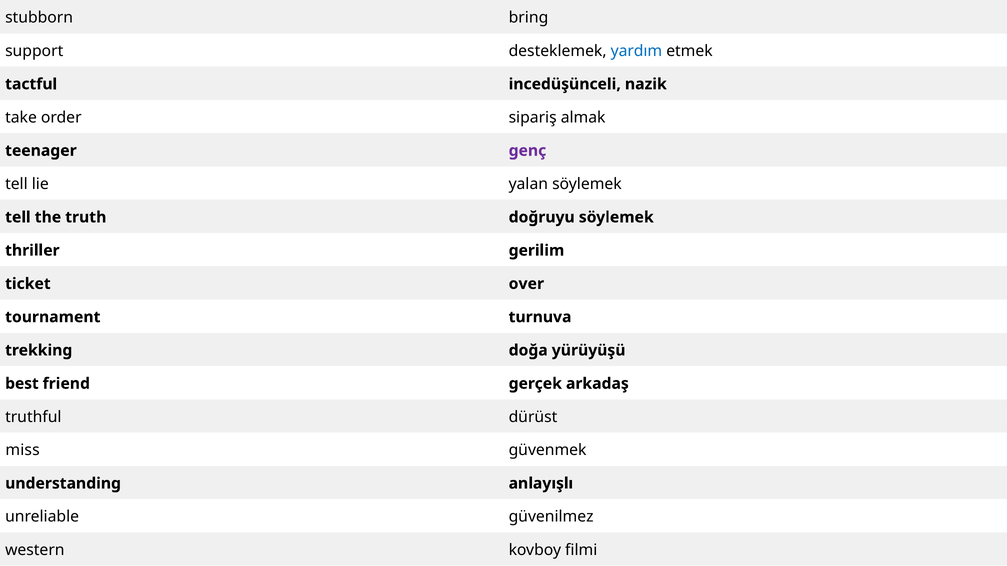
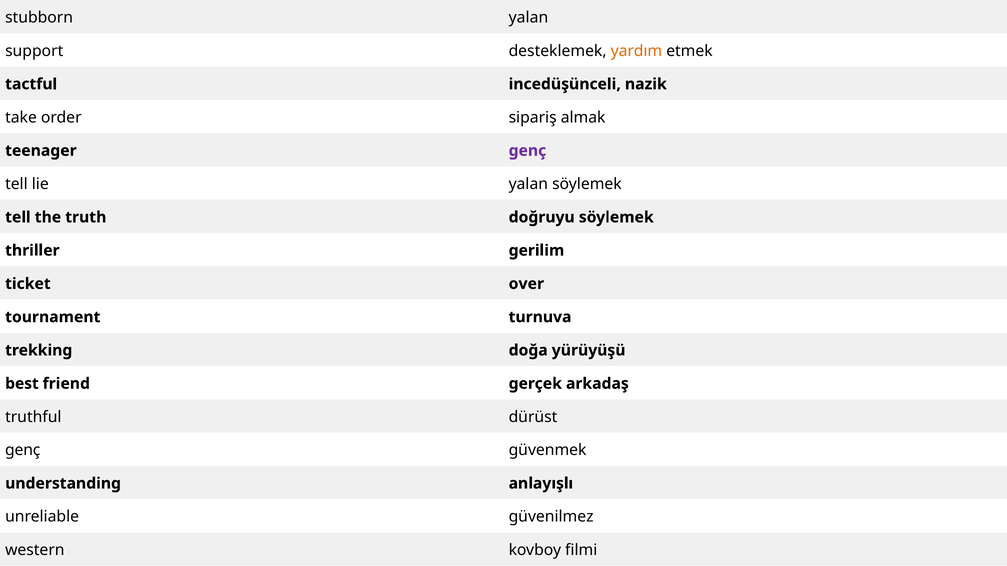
stubborn bring: bring -> yalan
yardım colour: blue -> orange
miss at (23, 450): miss -> genç
